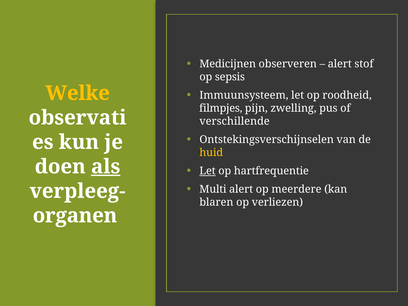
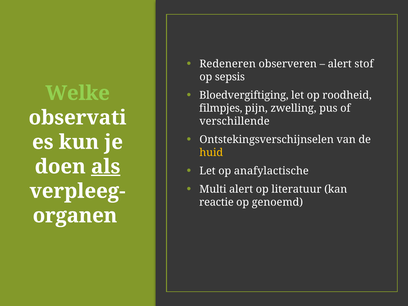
Medicijnen: Medicijnen -> Redeneren
Welke colour: yellow -> light green
Immuunsysteem: Immuunsysteem -> Bloedvergiftiging
Let at (208, 171) underline: present -> none
hartfrequentie: hartfrequentie -> anafylactische
meerdere: meerdere -> literatuur
blaren: blaren -> reactie
verliezen: verliezen -> genoemd
